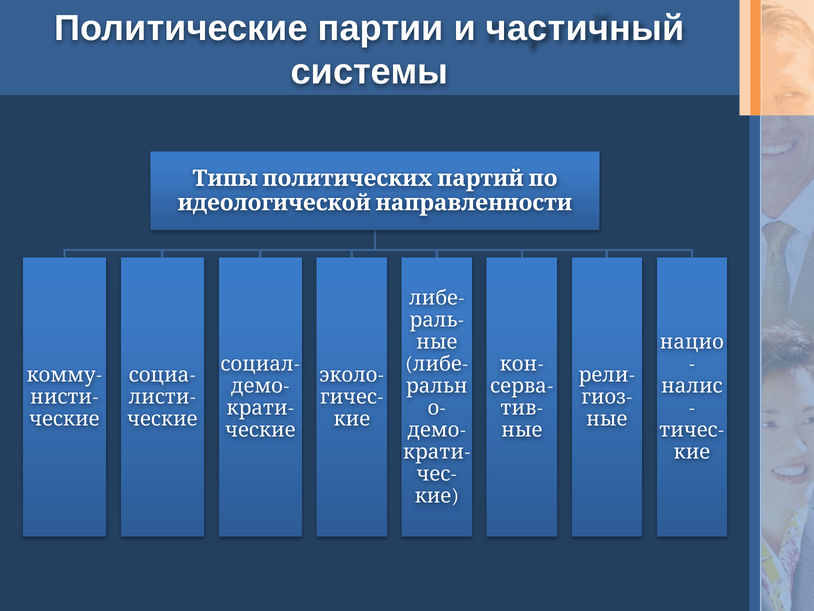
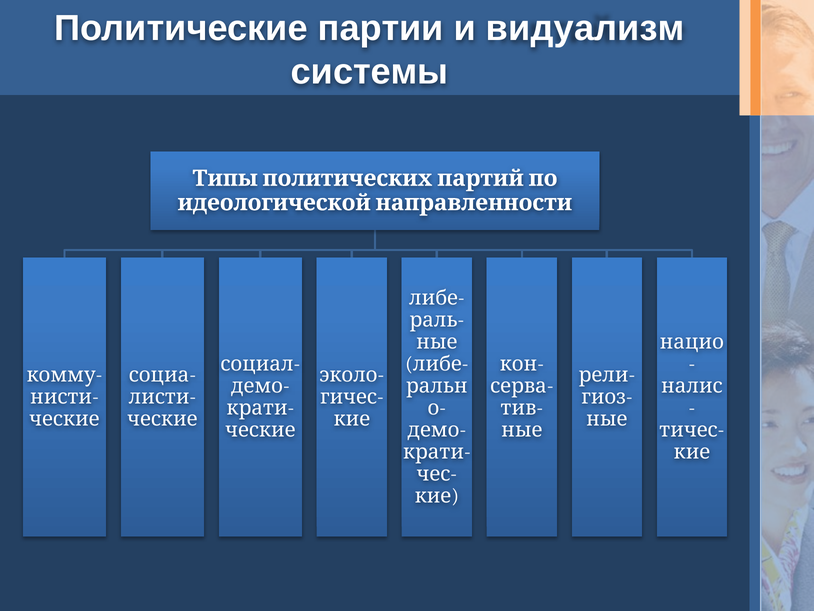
частичный: частичный -> видуализм
